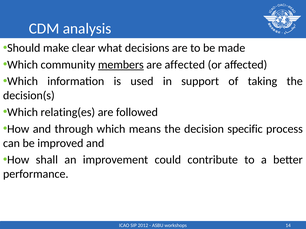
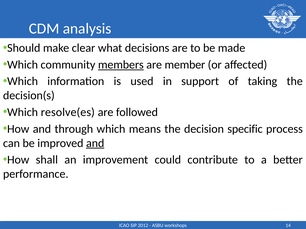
are affected: affected -> member
relating(es: relating(es -> resolve(es
and at (95, 143) underline: none -> present
